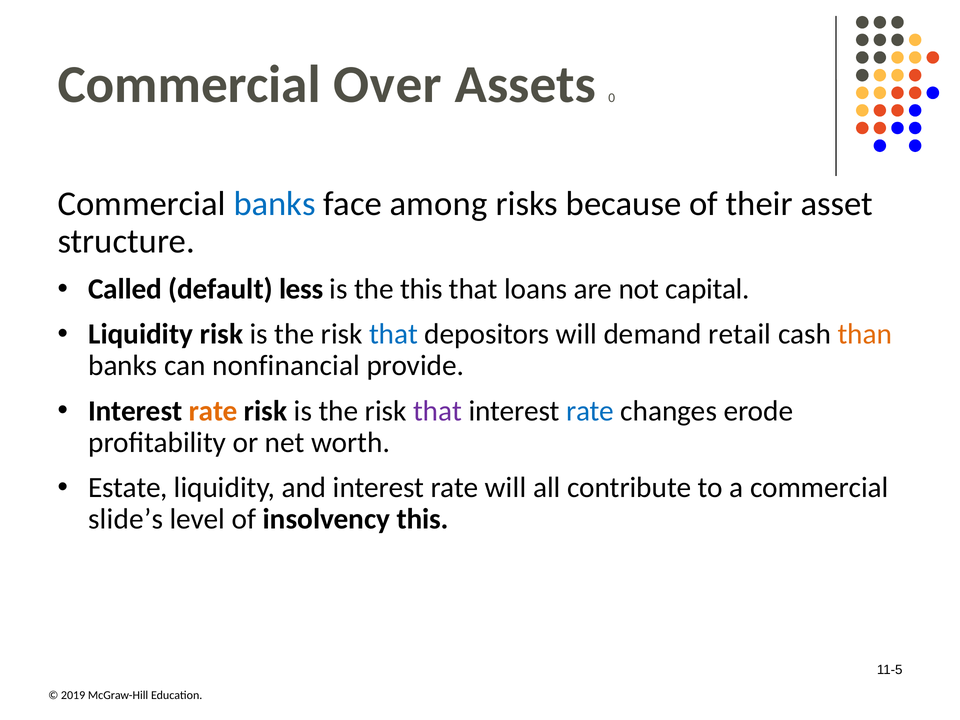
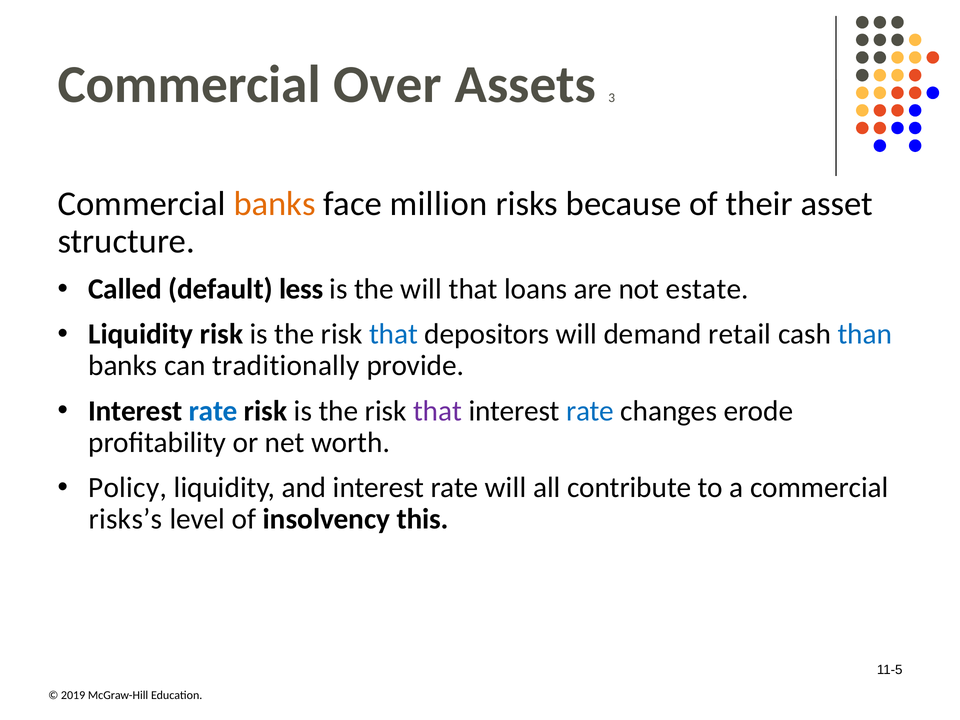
0: 0 -> 3
banks at (275, 204) colour: blue -> orange
among: among -> million
the this: this -> will
capital: capital -> estate
than colour: orange -> blue
nonfinancial: nonfinancial -> traditionally
rate at (213, 411) colour: orange -> blue
Estate: Estate -> Policy
slide’s: slide’s -> risks’s
